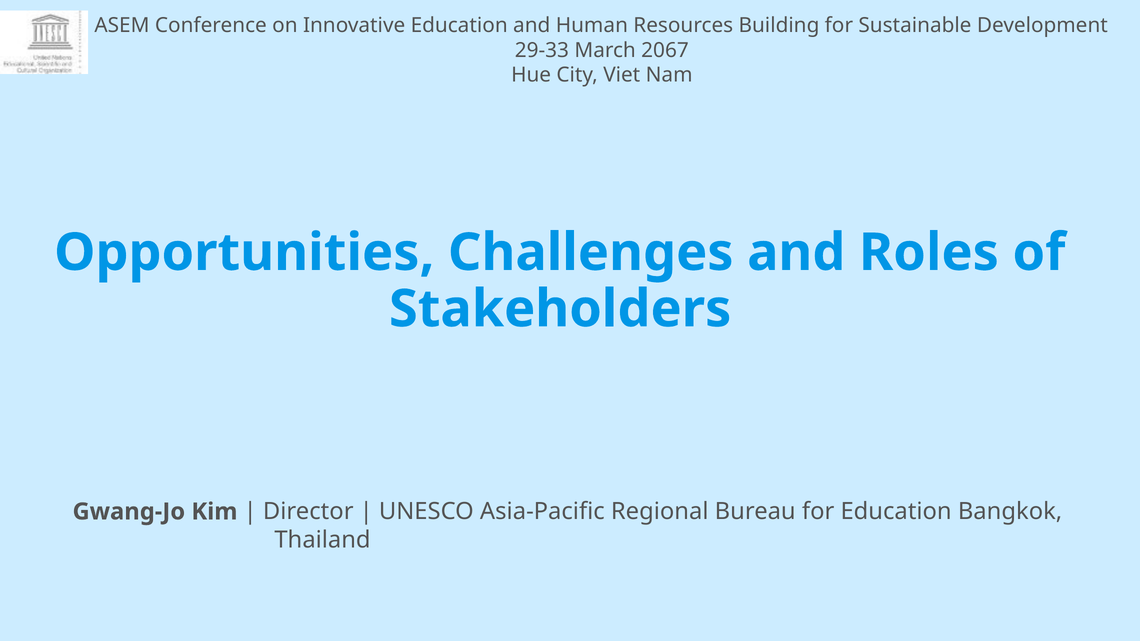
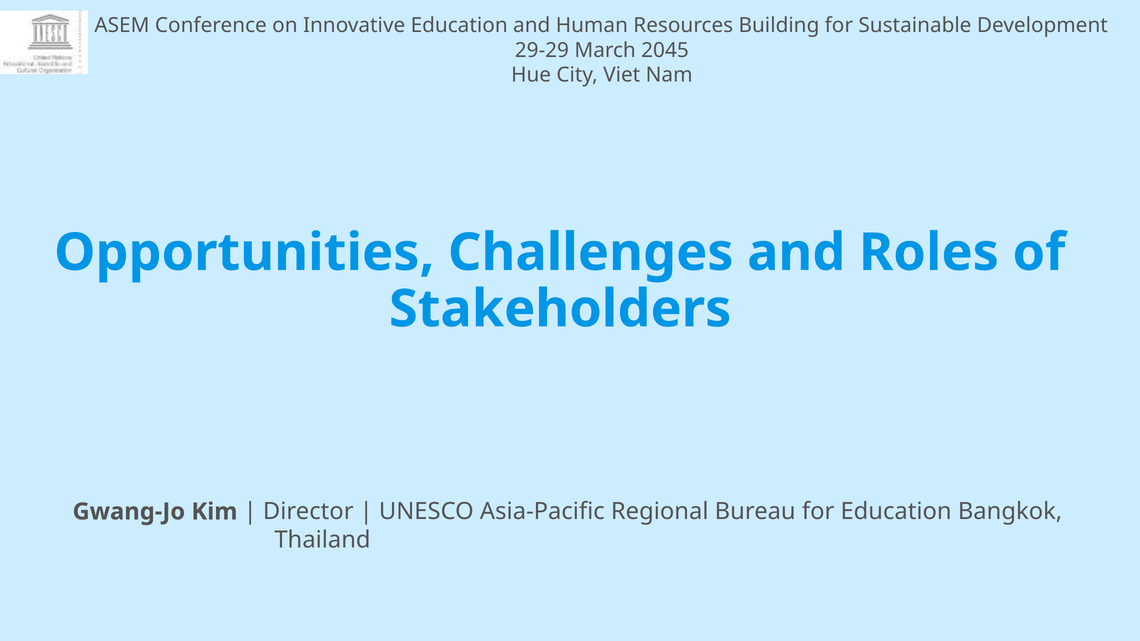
29-33: 29-33 -> 29-29
2067: 2067 -> 2045
